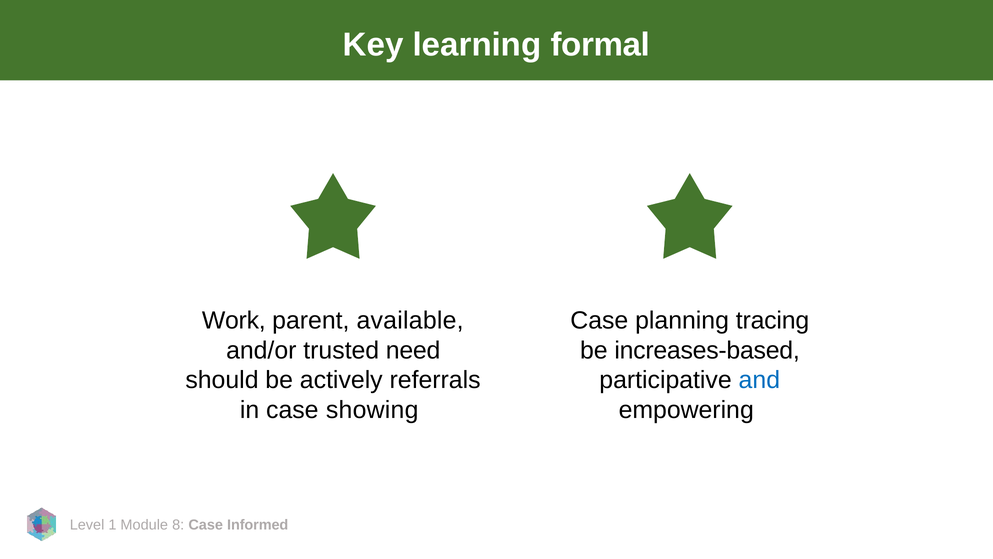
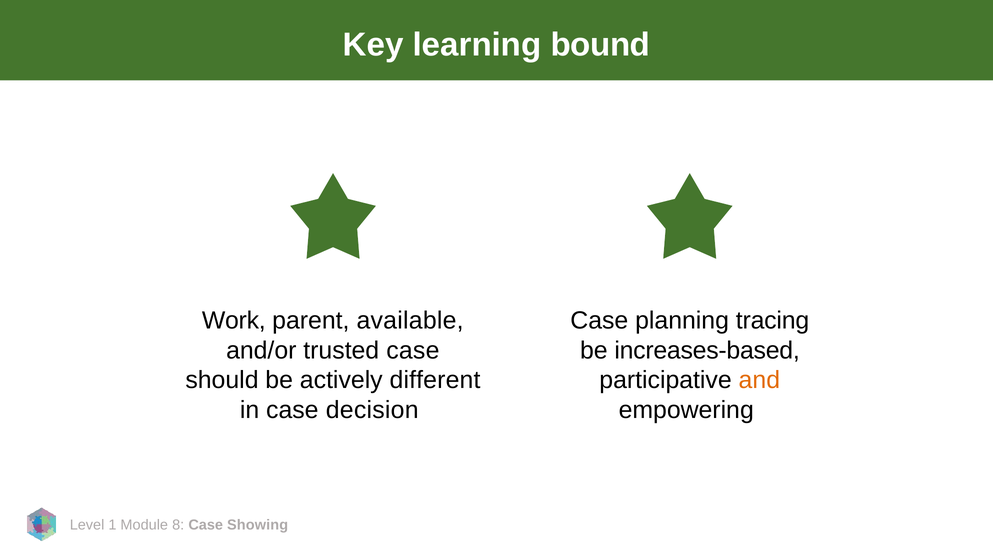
formal: formal -> bound
trusted need: need -> case
referrals: referrals -> different
and colour: blue -> orange
showing: showing -> decision
Informed: Informed -> Showing
